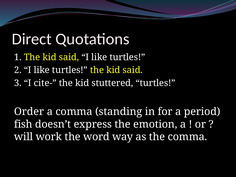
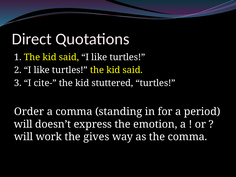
fish at (23, 124): fish -> will
word: word -> gives
